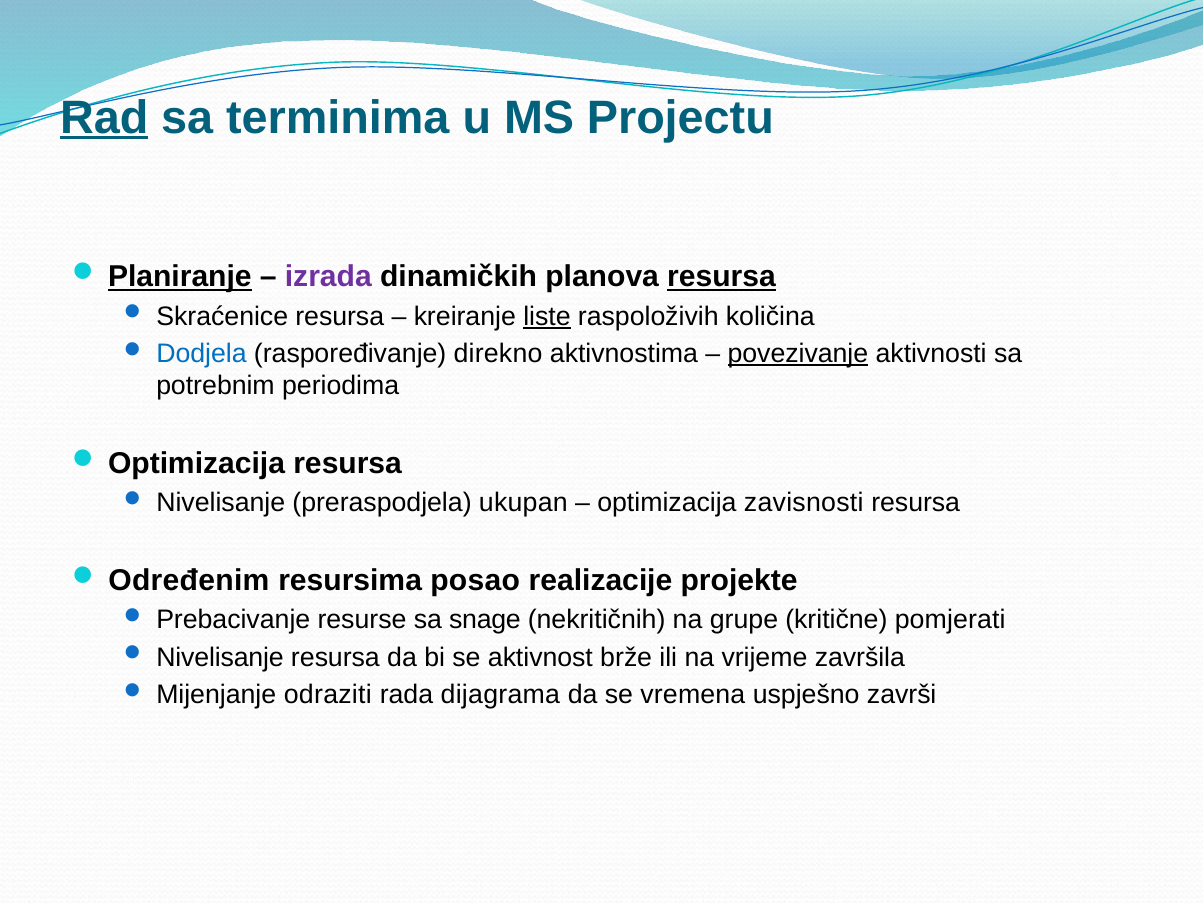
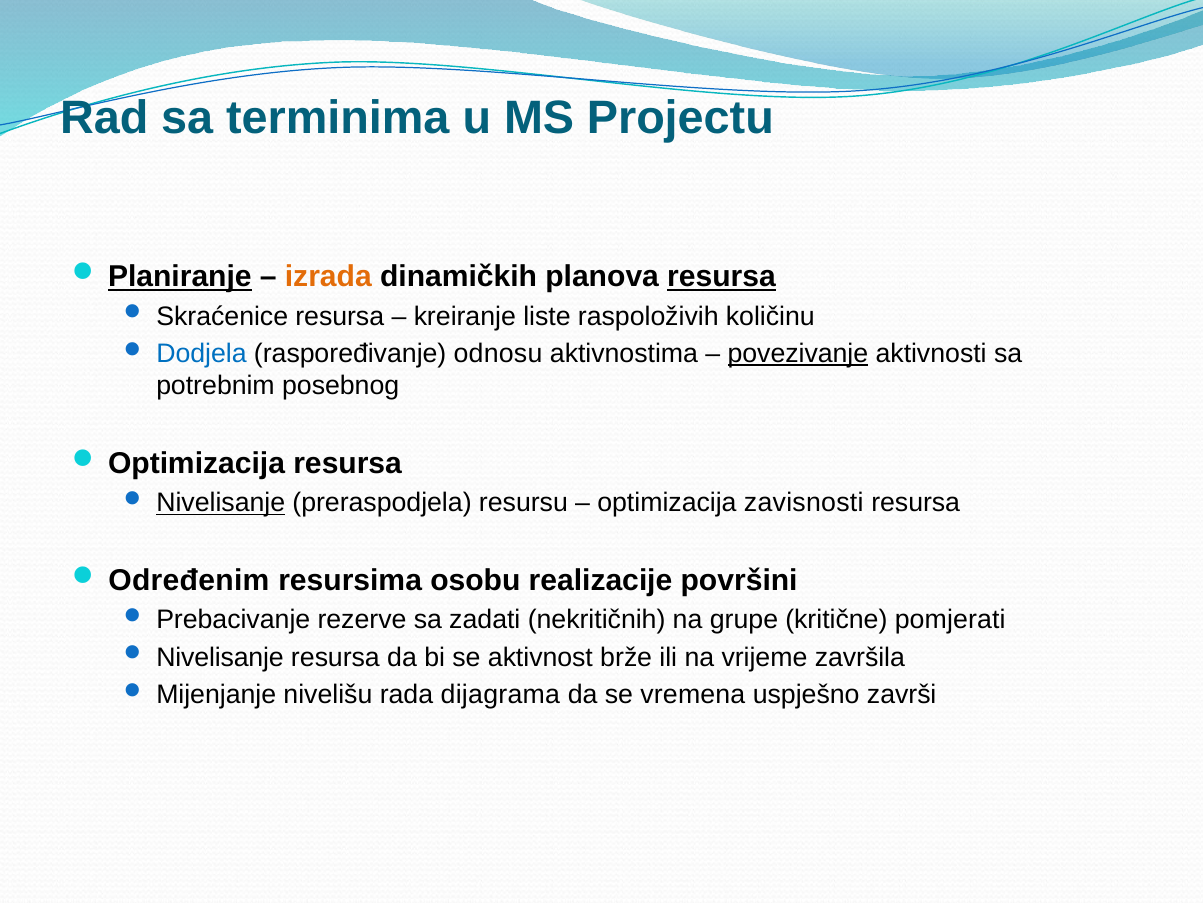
Rad underline: present -> none
izrada colour: purple -> orange
liste underline: present -> none
količina: količina -> količinu
direkno: direkno -> odnosu
periodima: periodima -> posebnog
Nivelisanje at (221, 502) underline: none -> present
ukupan: ukupan -> resursu
posao: posao -> osobu
projekte: projekte -> površini
resurse: resurse -> rezerve
snage: snage -> zadati
odraziti: odraziti -> nivelišu
